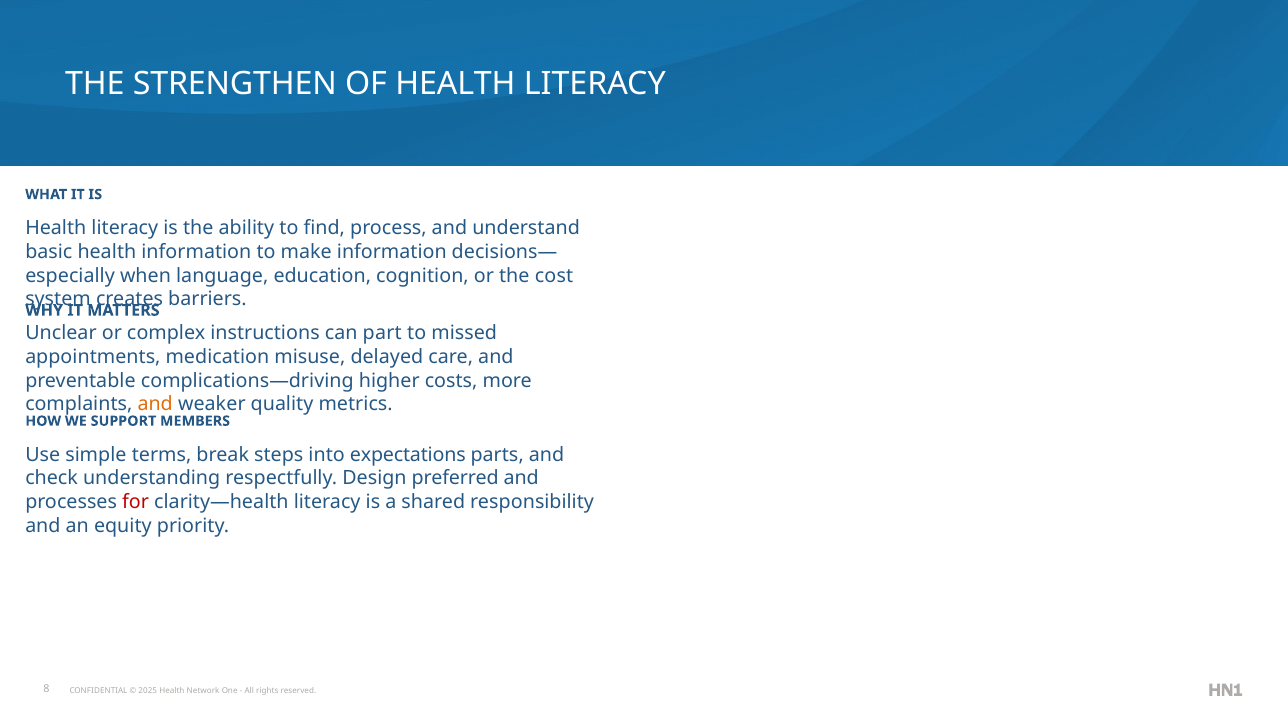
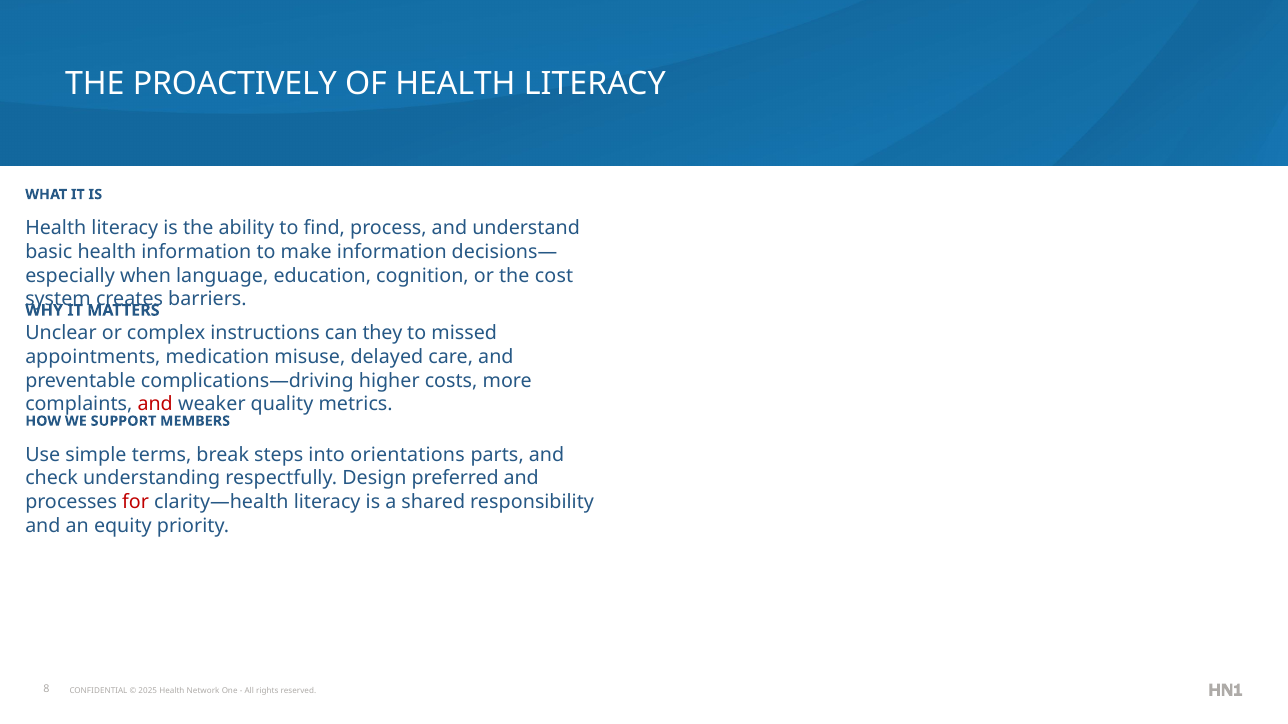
STRENGTHEN: STRENGTHEN -> PROACTIVELY
part: part -> they
and at (155, 405) colour: orange -> red
expectations: expectations -> orientations
